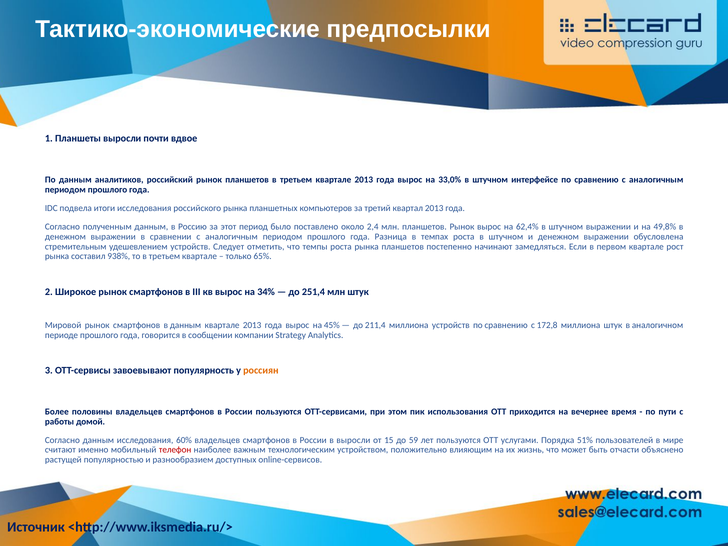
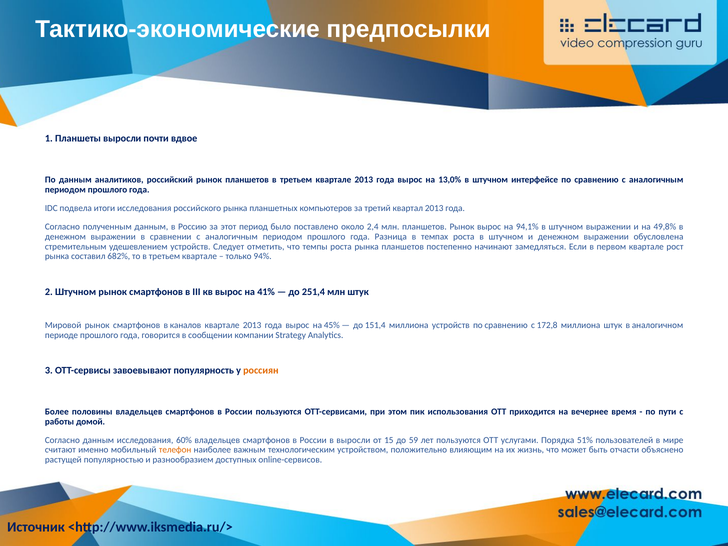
33,0%: 33,0% -> 13,0%
62,4%: 62,4% -> 94,1%
938%: 938% -> 682%
65%: 65% -> 94%
2 Широкое: Широкое -> Штучном
34%: 34% -> 41%
в данным: данным -> каналов
211,4: 211,4 -> 151,4
телефон colour: red -> orange
